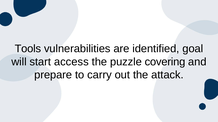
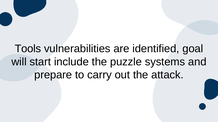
access: access -> include
covering: covering -> systems
